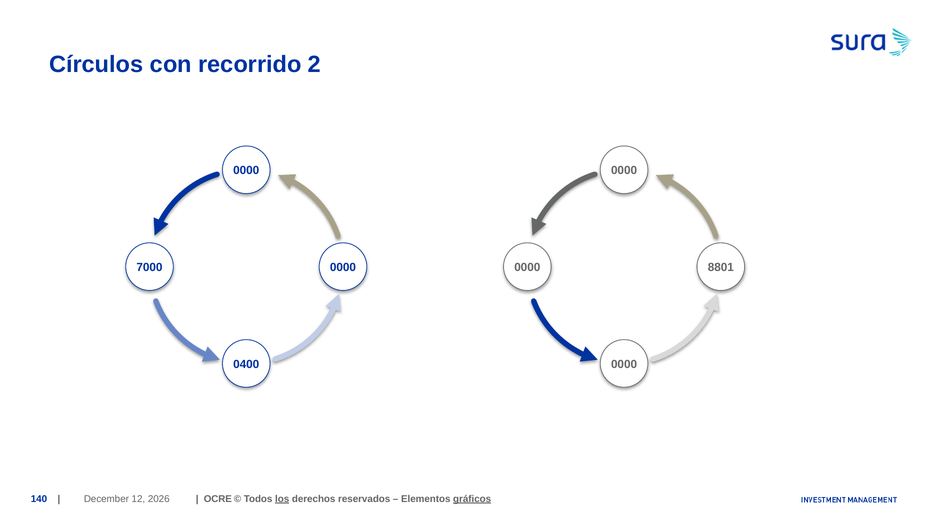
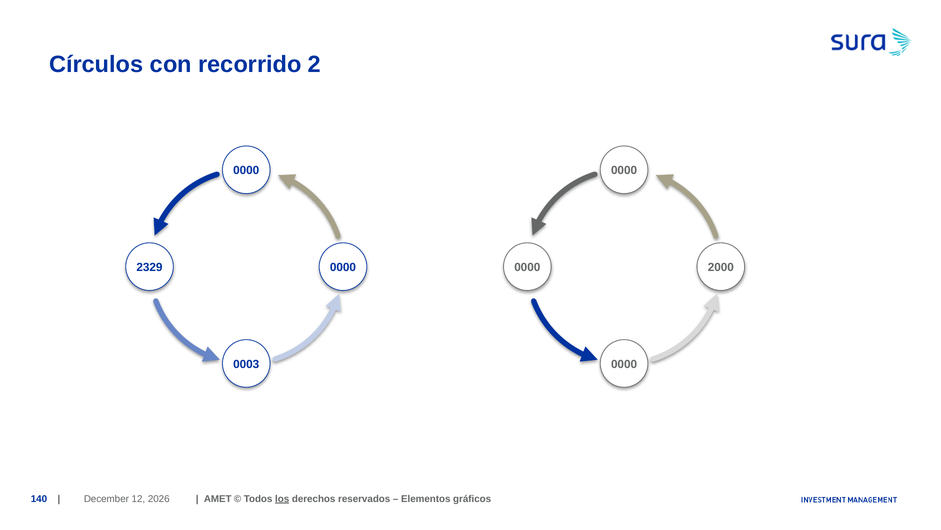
7000: 7000 -> 2329
8801: 8801 -> 2000
0400: 0400 -> 0003
OCRE: OCRE -> AMET
gráficos underline: present -> none
